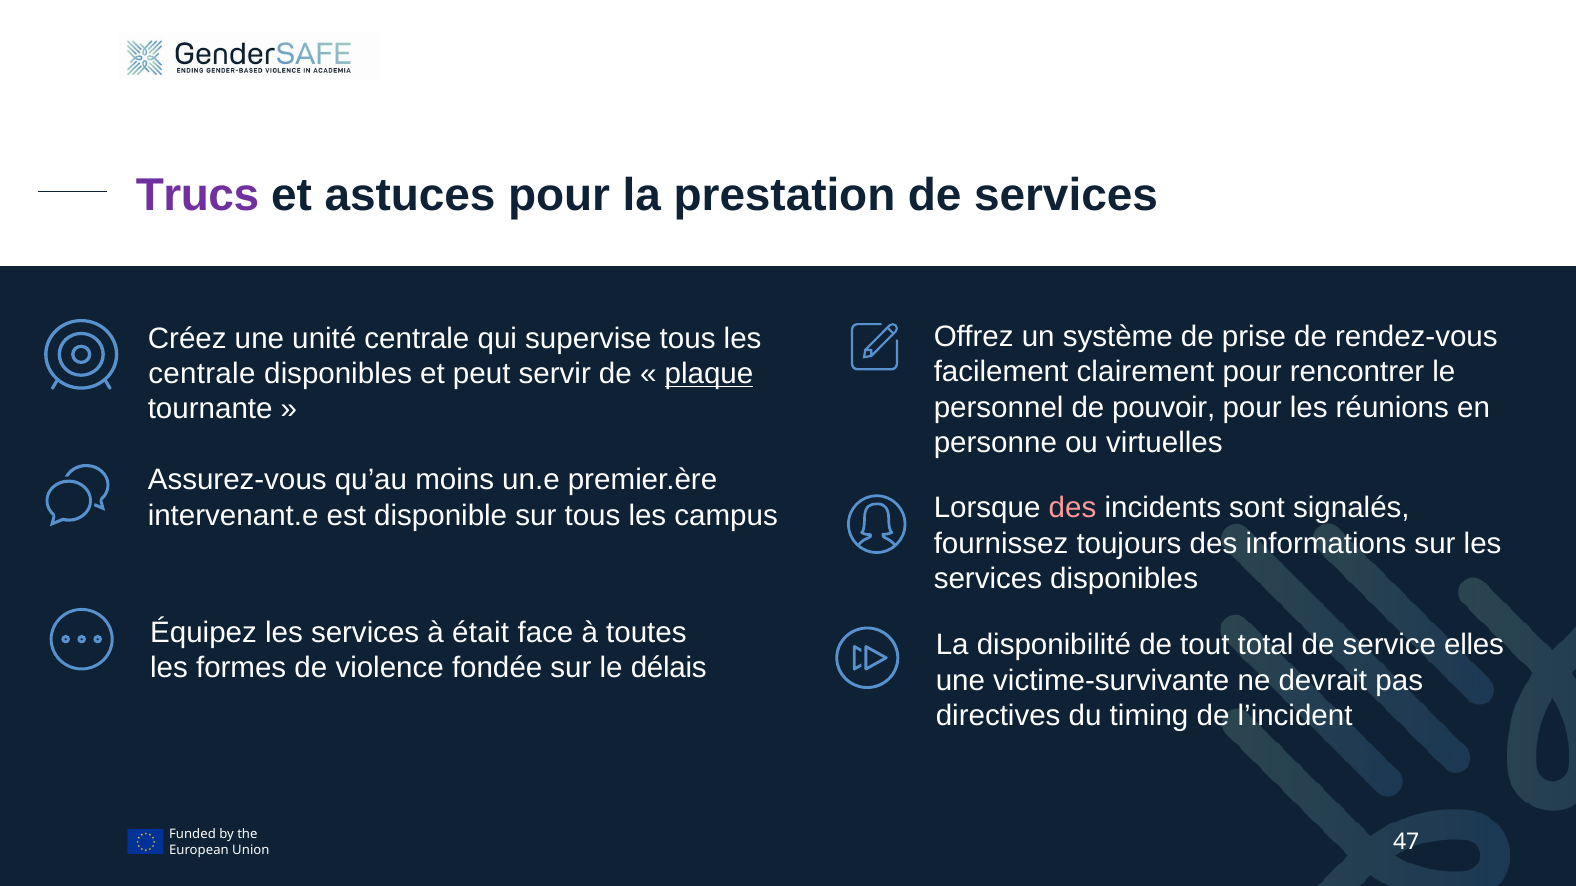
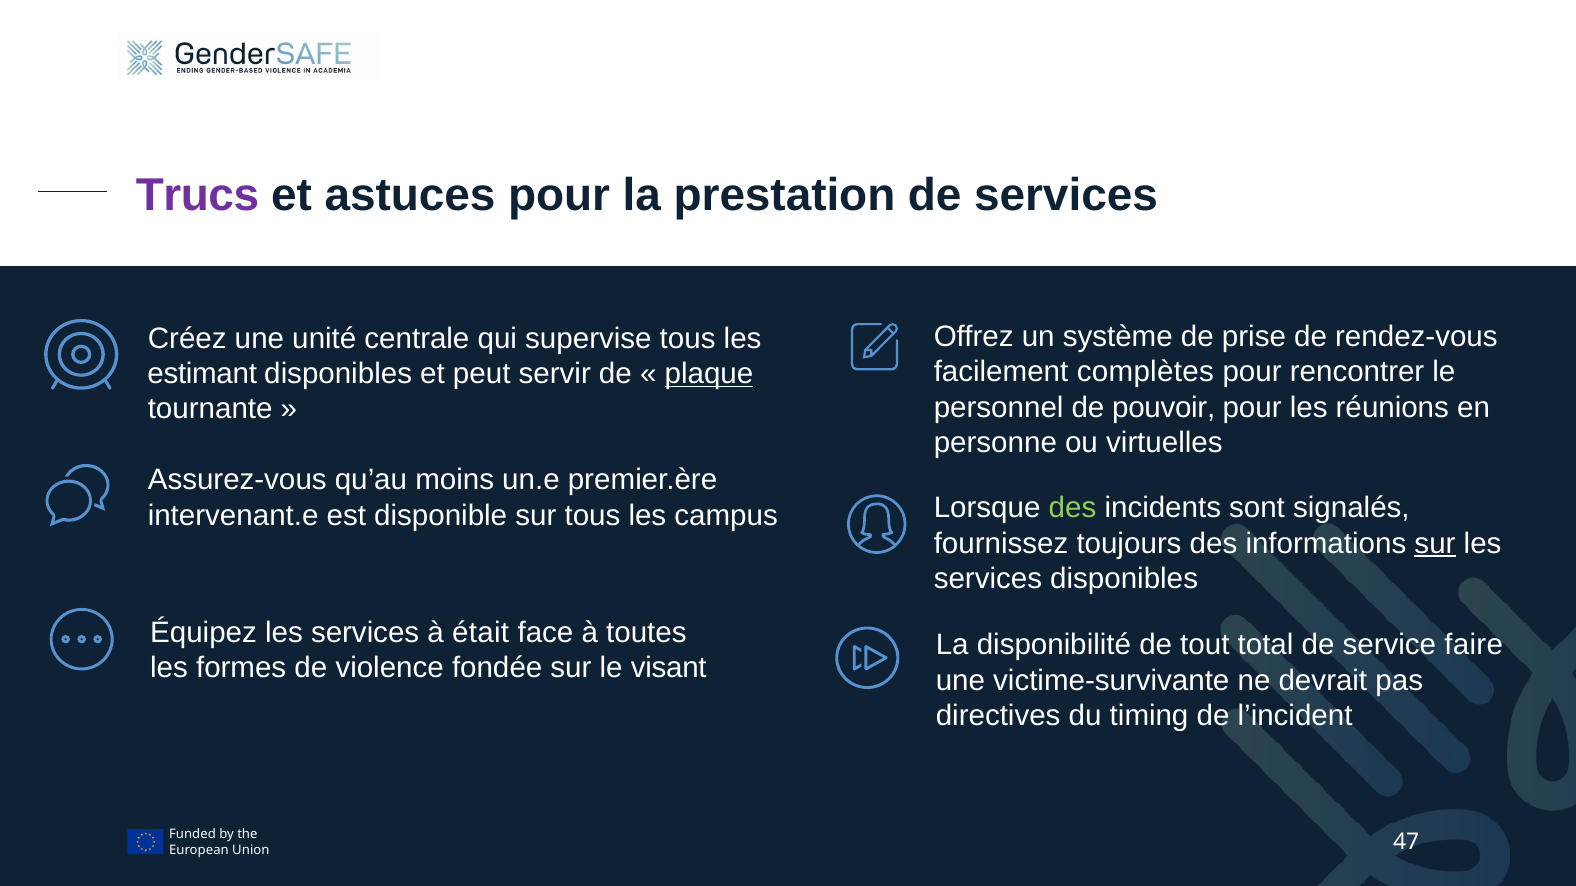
clairement: clairement -> complètes
centrale at (202, 374): centrale -> estimant
des at (1072, 508) colour: pink -> light green
sur at (1435, 544) underline: none -> present
elles: elles -> faire
délais: délais -> visant
